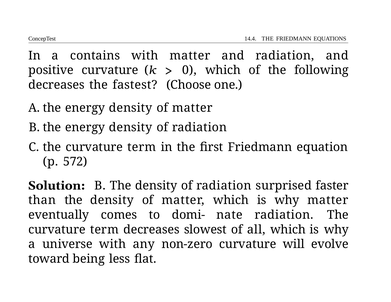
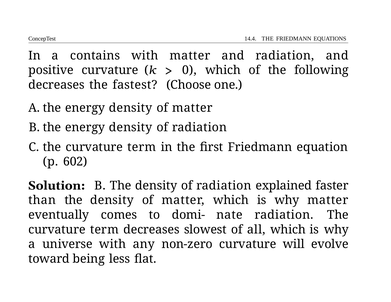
572: 572 -> 602
surprised: surprised -> explained
